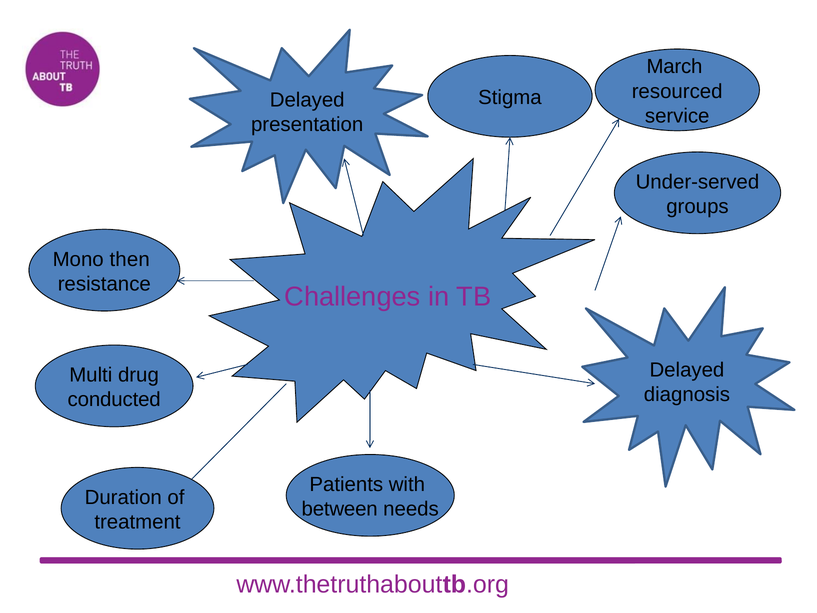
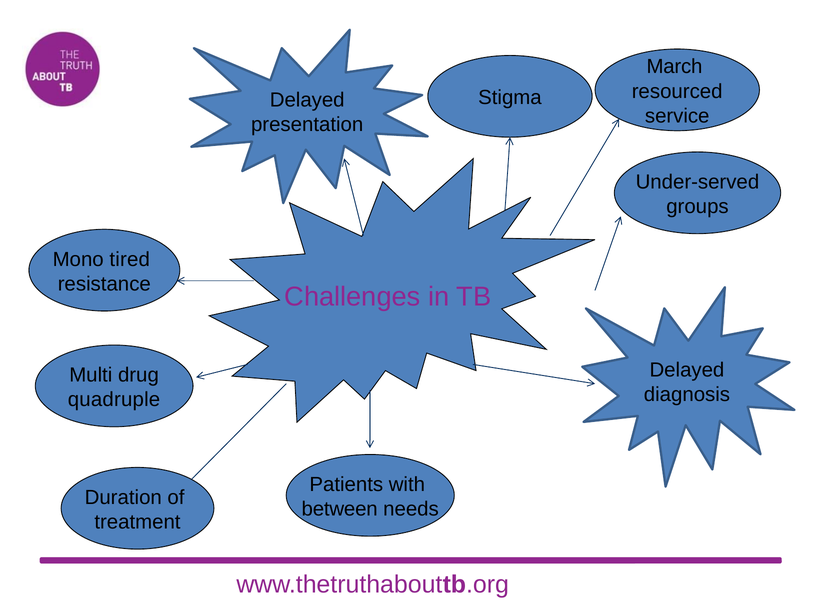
then: then -> tired
conducted: conducted -> quadruple
